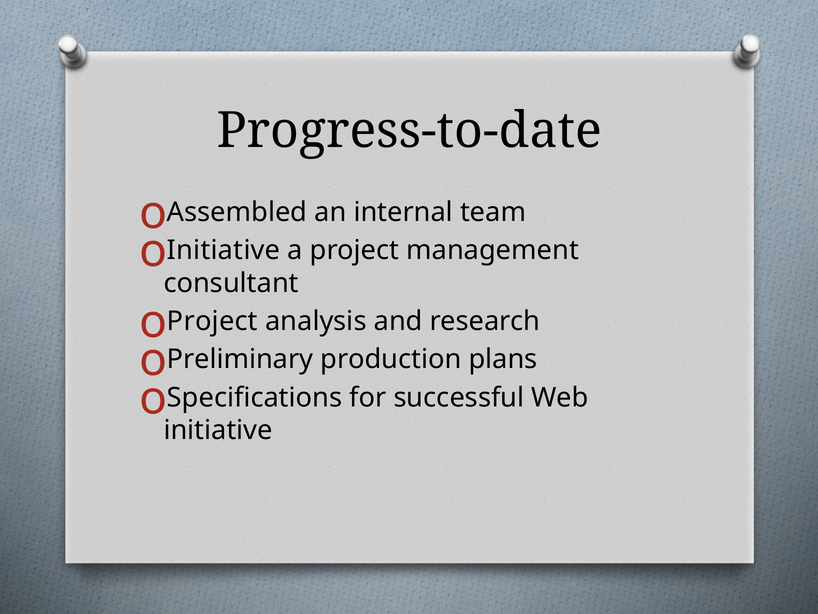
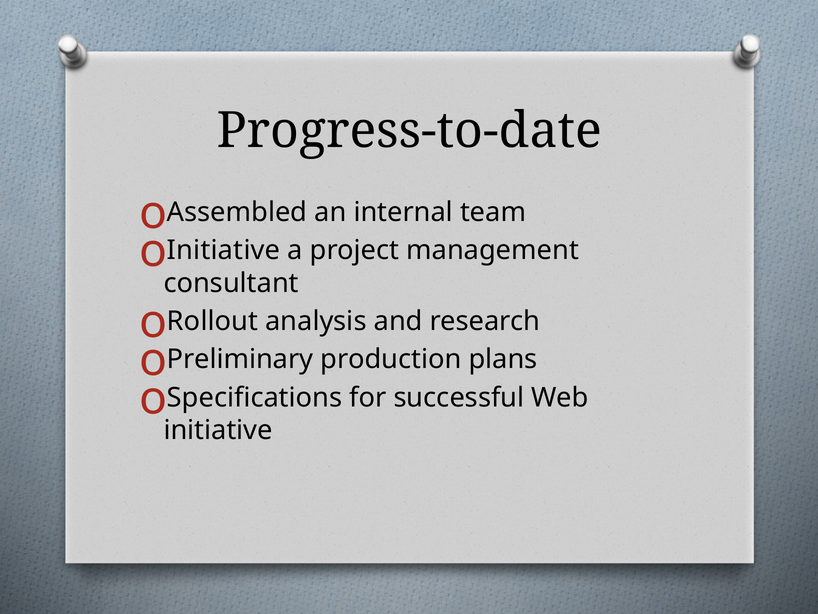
Project at (212, 321): Project -> Rollout
